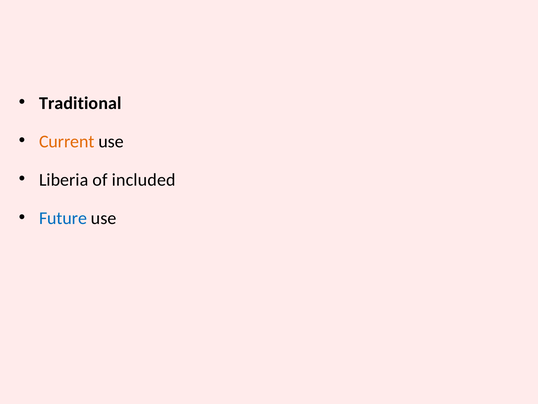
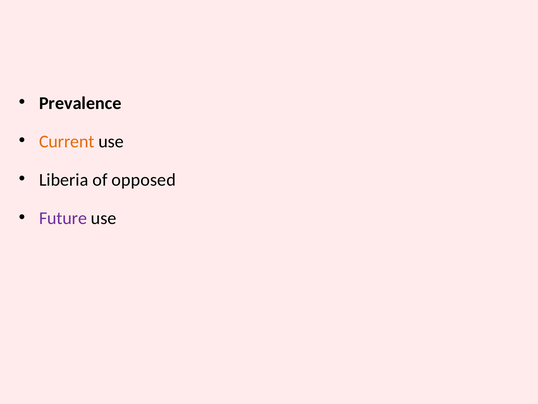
Traditional: Traditional -> Prevalence
included: included -> opposed
Future colour: blue -> purple
